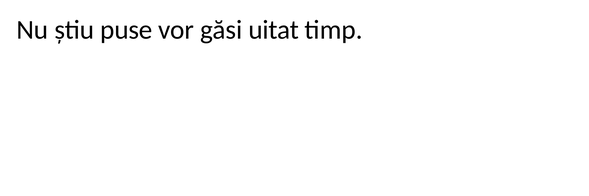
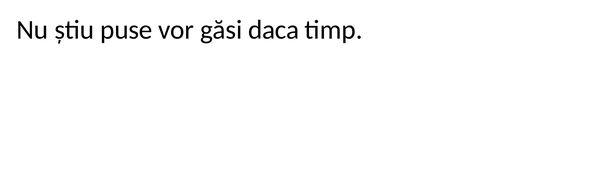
uitat: uitat -> daca
